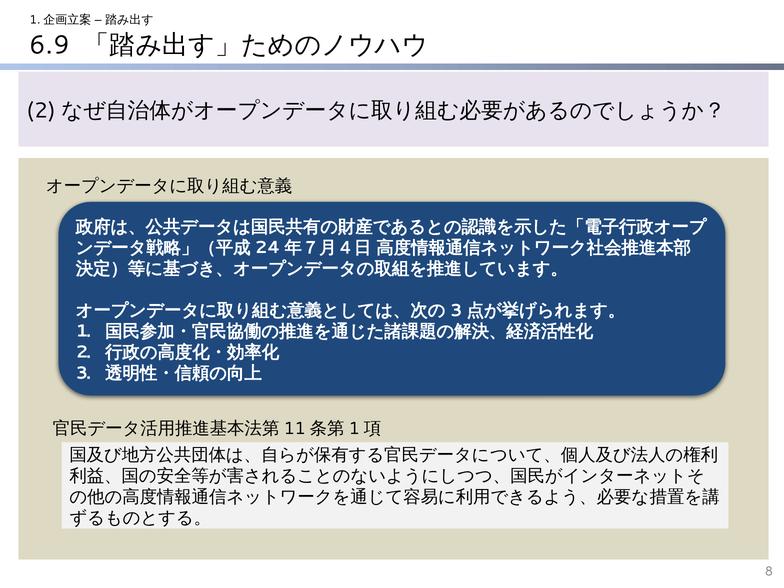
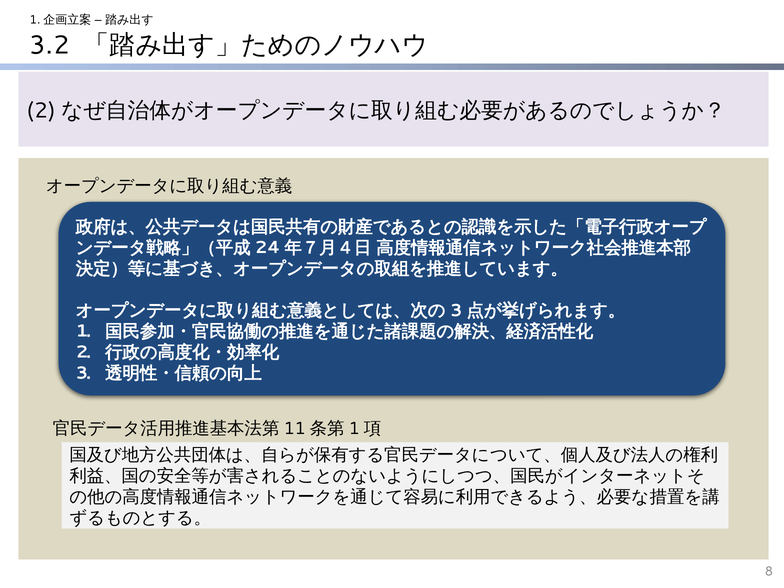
6.9: 6.9 -> 3.2
